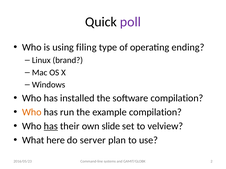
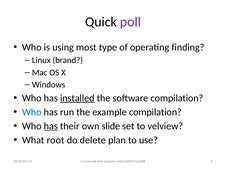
filing: filing -> most
ending: ending -> finding
installed underline: none -> present
Who at (32, 112) colour: orange -> blue
here: here -> root
server: server -> delete
